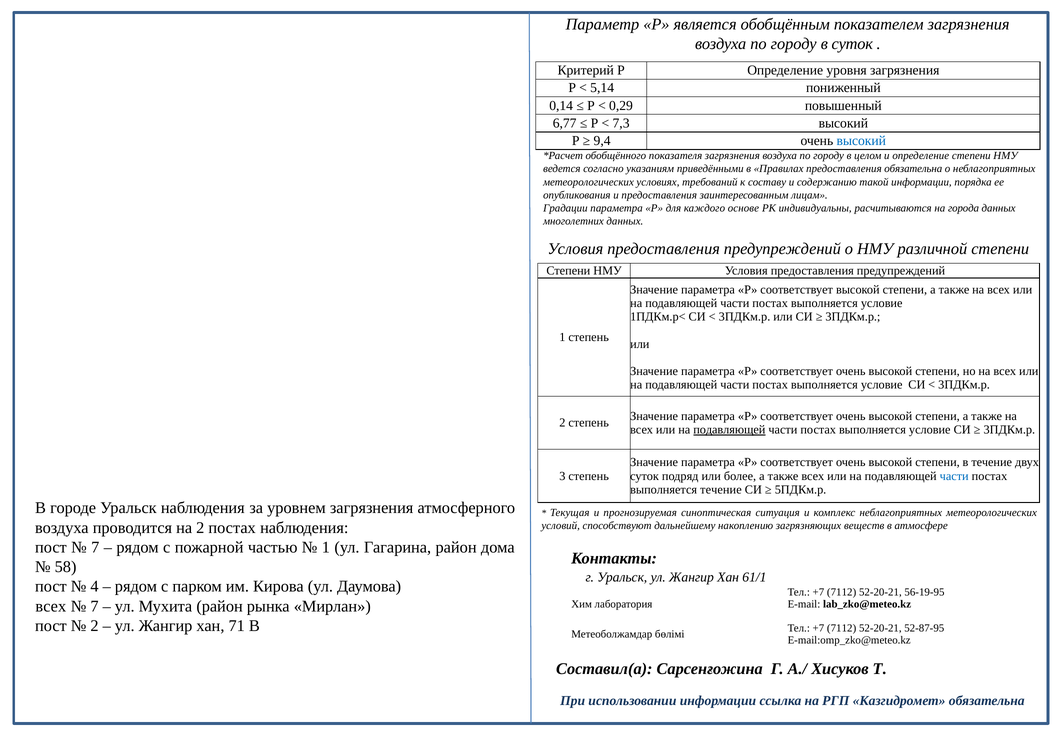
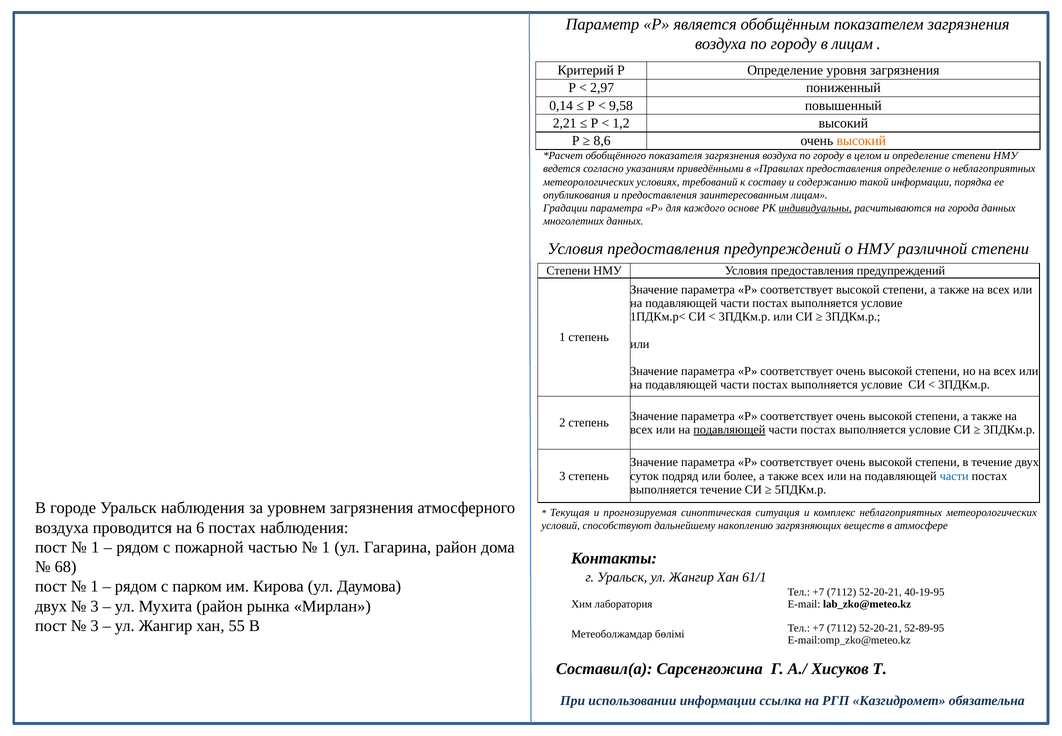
в суток: суток -> лицам
5,14: 5,14 -> 2,97
0,29: 0,29 -> 9,58
6,77: 6,77 -> 2,21
7,3: 7,3 -> 1,2
9,4: 9,4 -> 8,6
высокий at (861, 140) colour: blue -> orange
предоставления обязательна: обязательна -> определение
индивидуальны underline: none -> present
на 2: 2 -> 6
7 at (95, 547): 7 -> 1
58: 58 -> 68
4 at (94, 586): 4 -> 1
56-19-95: 56-19-95 -> 40-19-95
всех at (51, 606): всех -> двух
7 at (94, 606): 7 -> 3
2 at (94, 625): 2 -> 3
71: 71 -> 55
52-87-95: 52-87-95 -> 52-89-95
